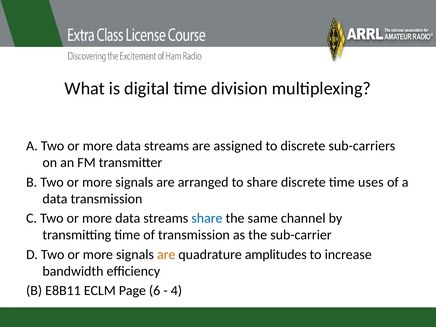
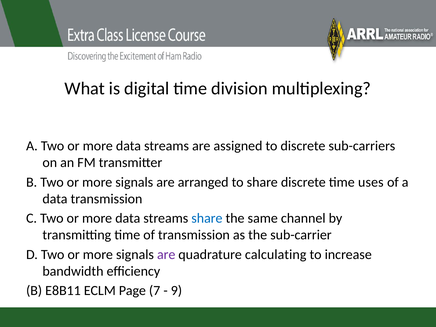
are at (166, 254) colour: orange -> purple
amplitudes: amplitudes -> calculating
6: 6 -> 7
4: 4 -> 9
